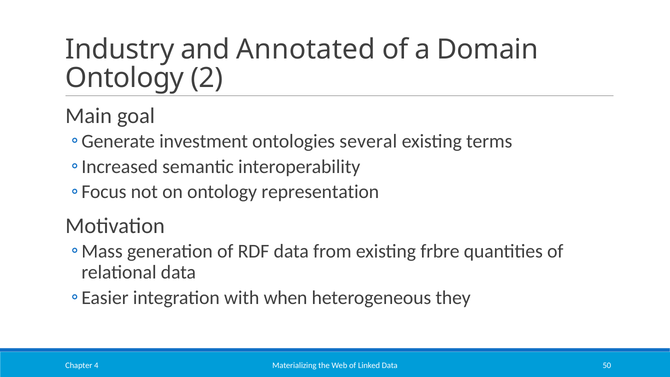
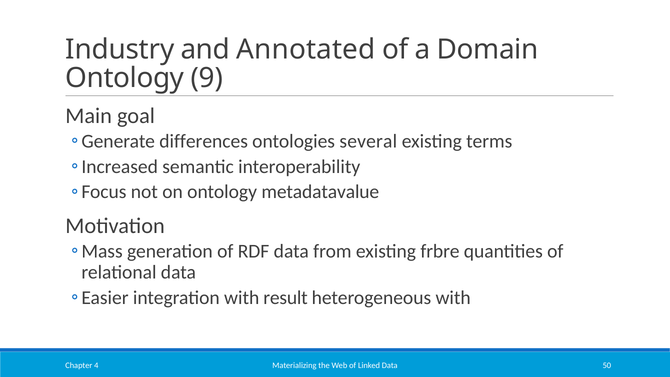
2: 2 -> 9
investment: investment -> differences
representation: representation -> metadatavalue
when: when -> result
heterogeneous they: they -> with
